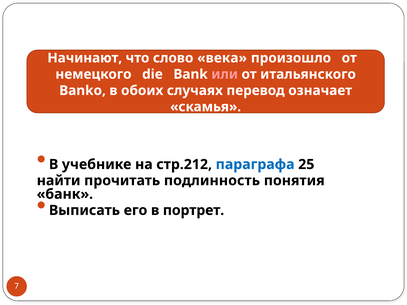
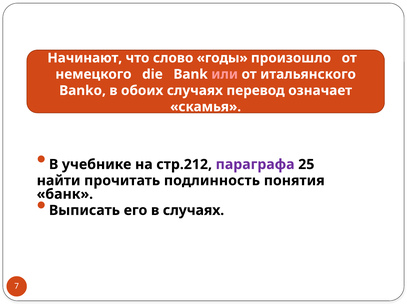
века: века -> годы
параграфа colour: blue -> purple
в портрет: портрет -> случаях
